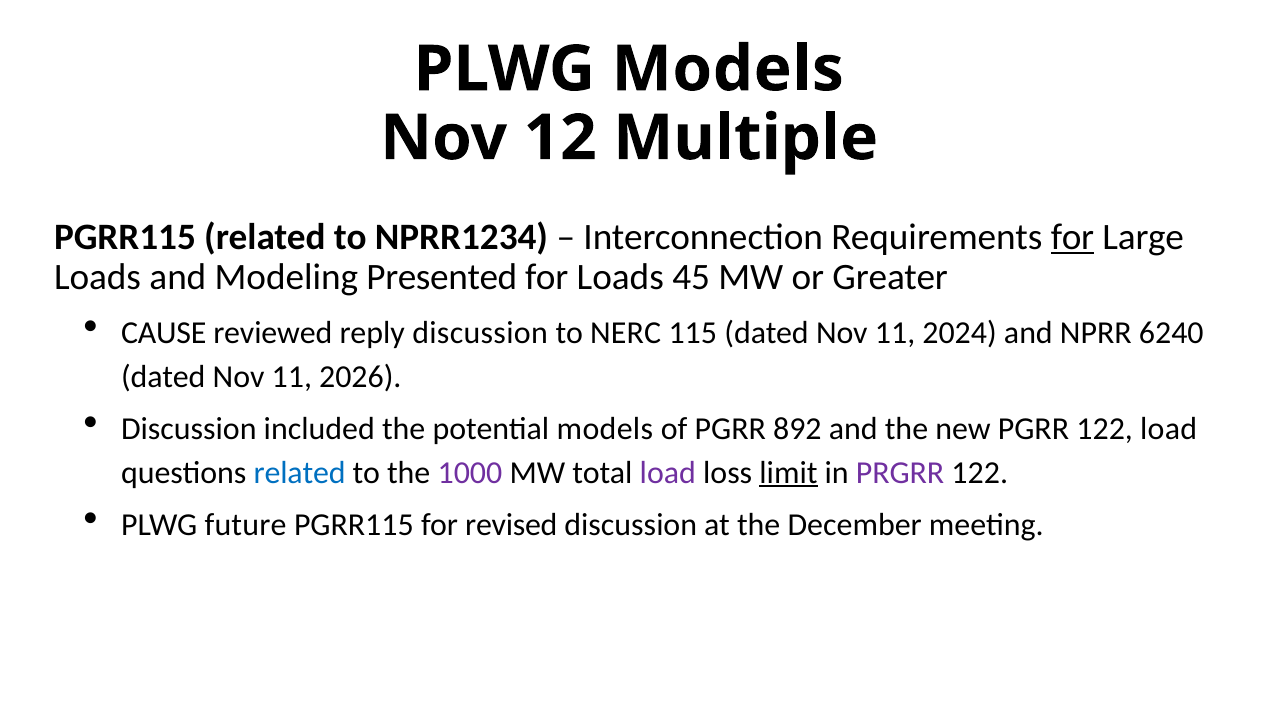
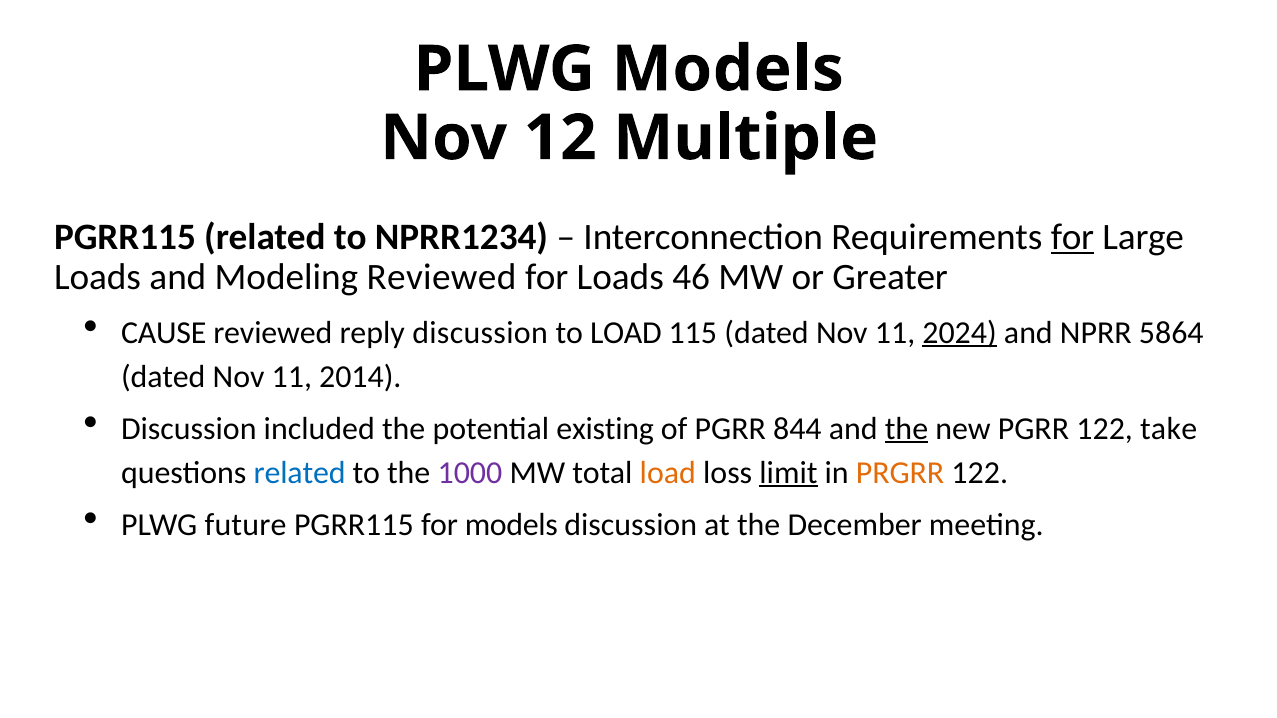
Modeling Presented: Presented -> Reviewed
45: 45 -> 46
to NERC: NERC -> LOAD
2024 underline: none -> present
6240: 6240 -> 5864
2026: 2026 -> 2014
potential models: models -> existing
892: 892 -> 844
the at (906, 429) underline: none -> present
122 load: load -> take
load at (668, 473) colour: purple -> orange
PRGRR colour: purple -> orange
for revised: revised -> models
